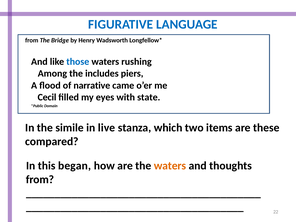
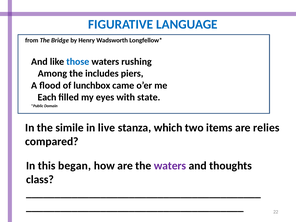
narrative: narrative -> lunchbox
Cecil: Cecil -> Each
these: these -> relies
waters at (170, 166) colour: orange -> purple
from at (40, 180): from -> class
